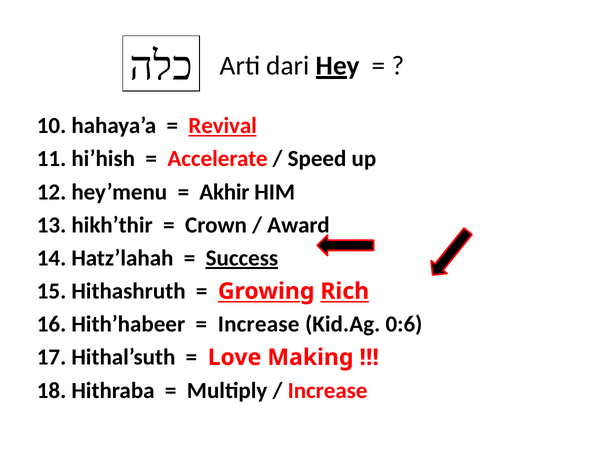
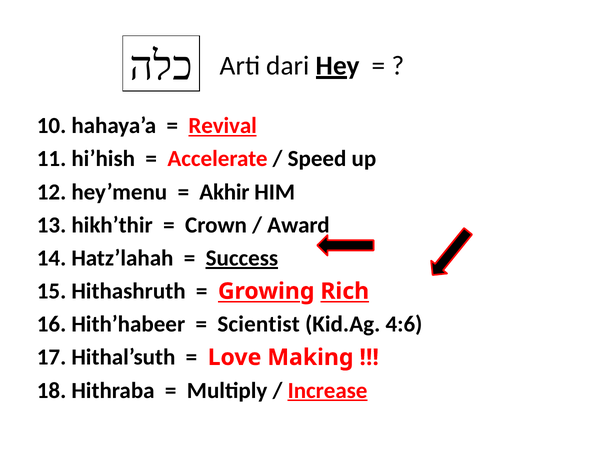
Increase at (259, 325): Increase -> Scientist
0:6: 0:6 -> 4:6
Increase at (328, 391) underline: none -> present
